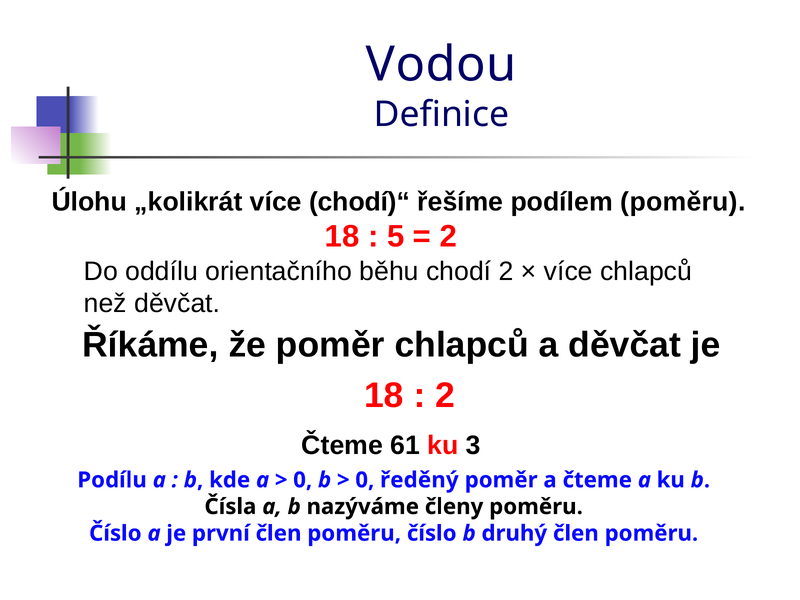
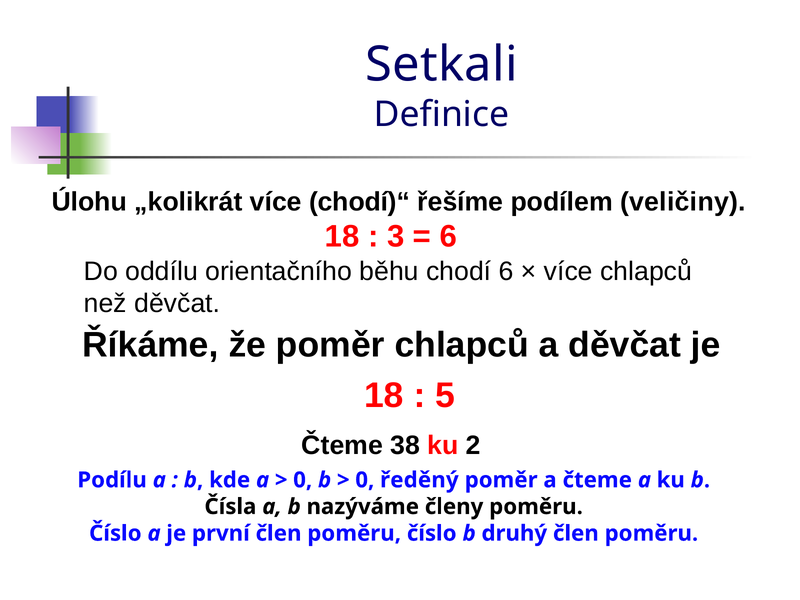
Vodou: Vodou -> Setkali
podílem poměru: poměru -> veličiny
5: 5 -> 3
2 at (448, 237): 2 -> 6
chodí 2: 2 -> 6
2 at (445, 396): 2 -> 5
61: 61 -> 38
3: 3 -> 2
